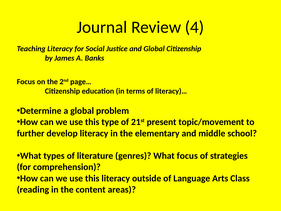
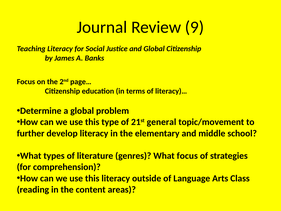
4: 4 -> 9
present: present -> general
